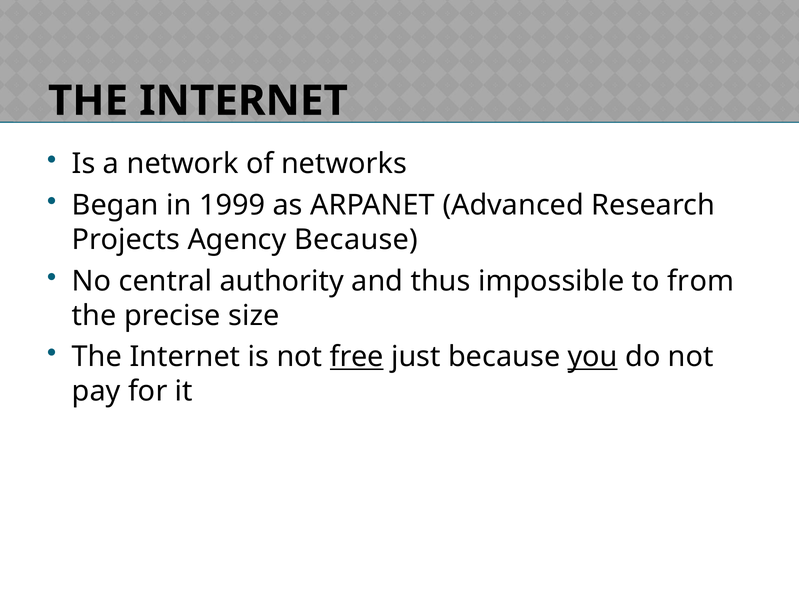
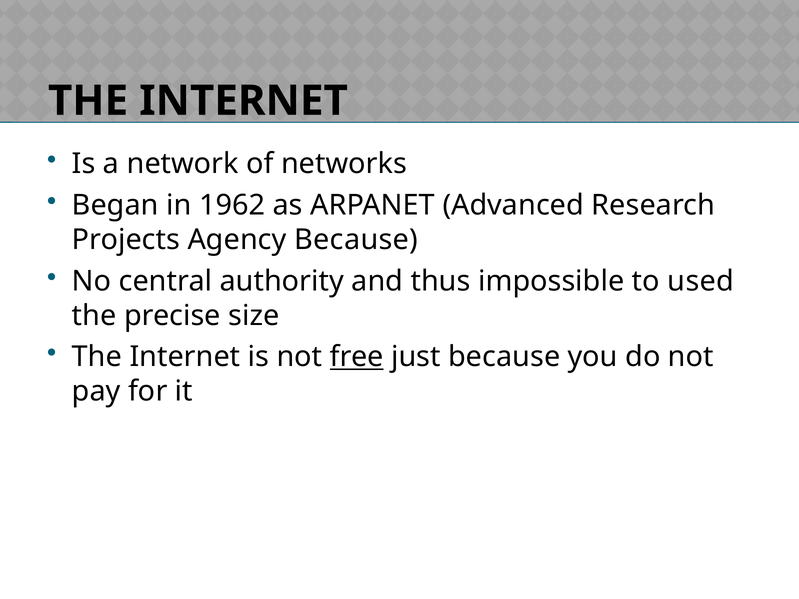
1999: 1999 -> 1962
from: from -> used
you underline: present -> none
